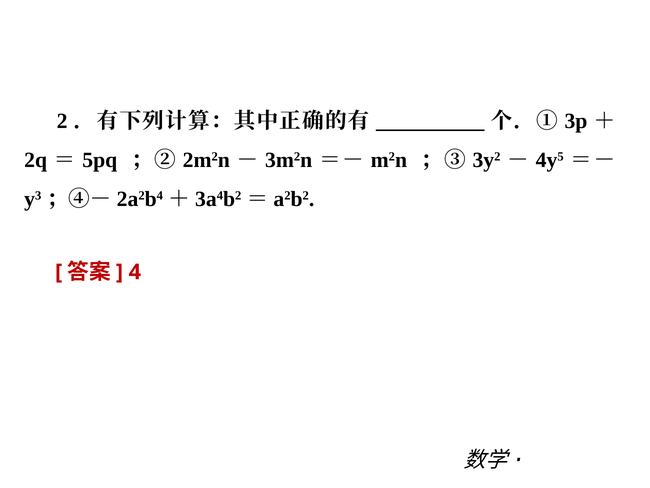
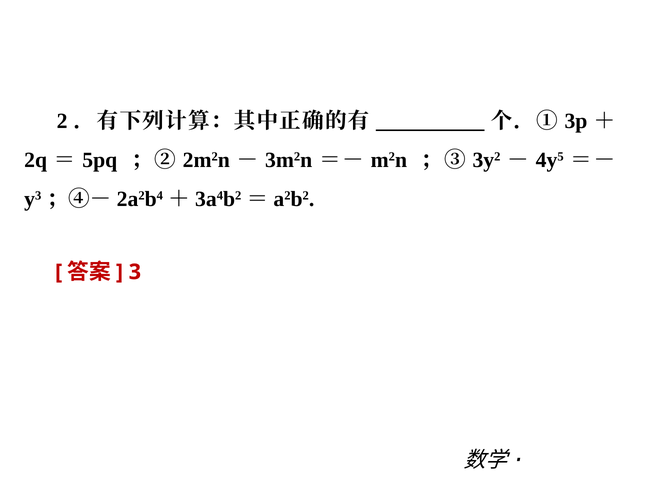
4: 4 -> 3
